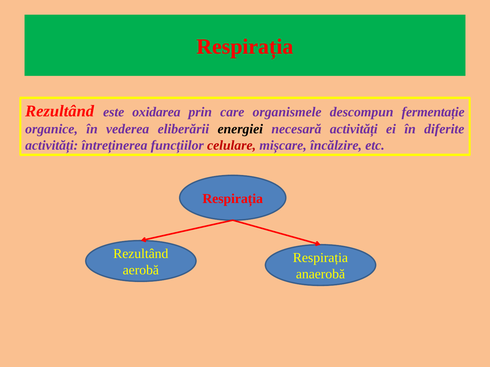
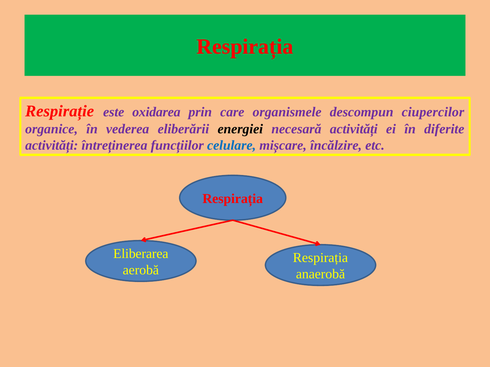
Rezultând at (60, 111): Rezultând -> Respirație
fermentație: fermentație -> ciupercilor
celulare colour: red -> blue
Rezultând at (141, 254): Rezultând -> Eliberarea
